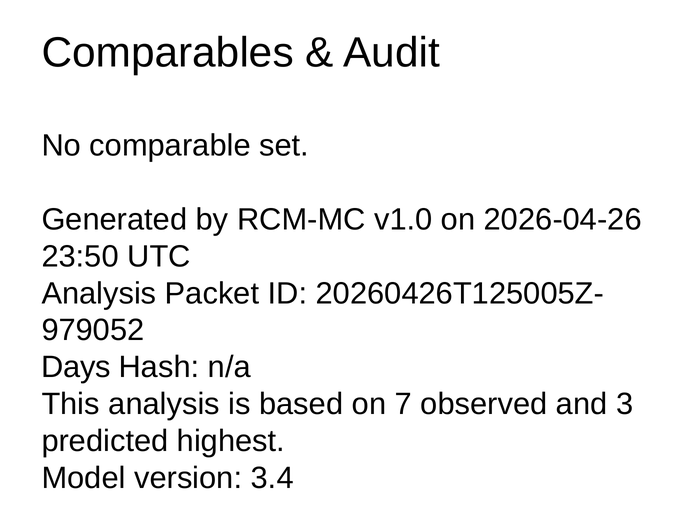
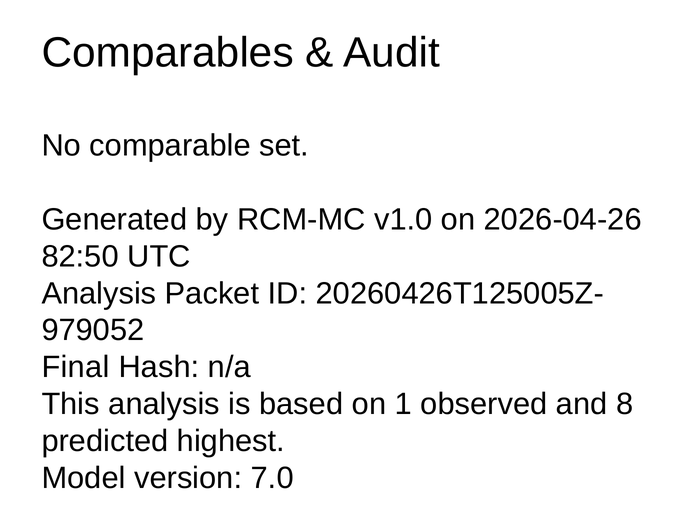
23:50: 23:50 -> 82:50
Days: Days -> Final
7: 7 -> 1
3: 3 -> 8
3.4: 3.4 -> 7.0
